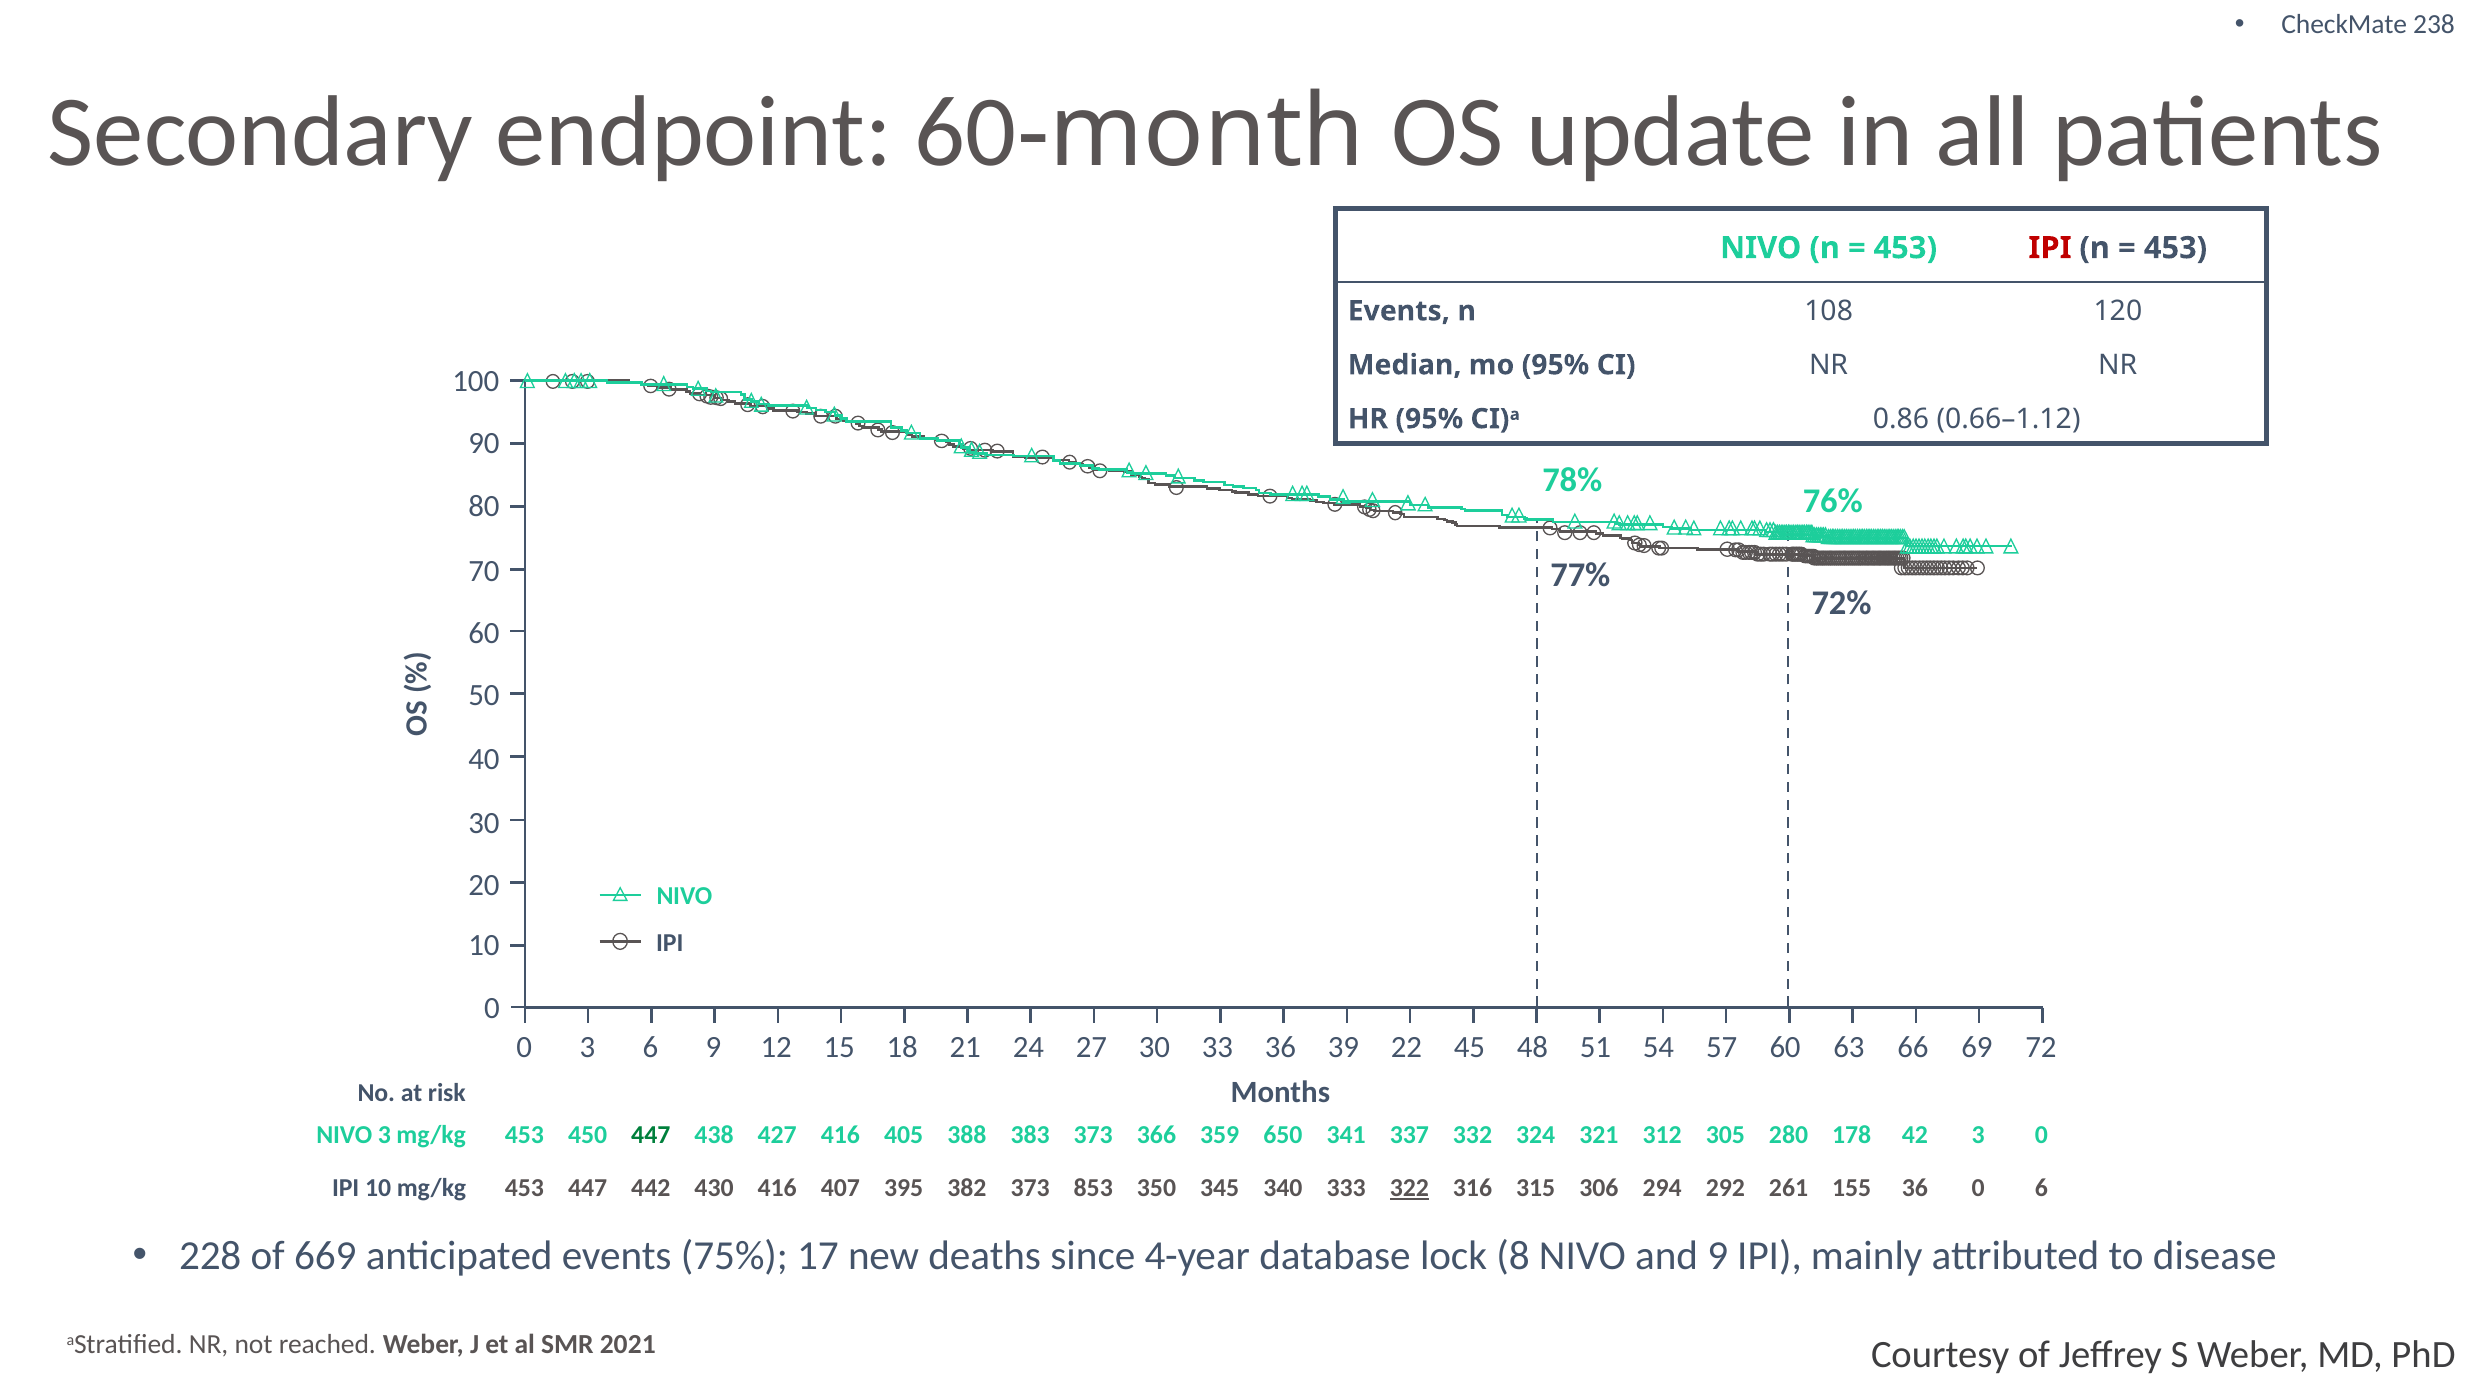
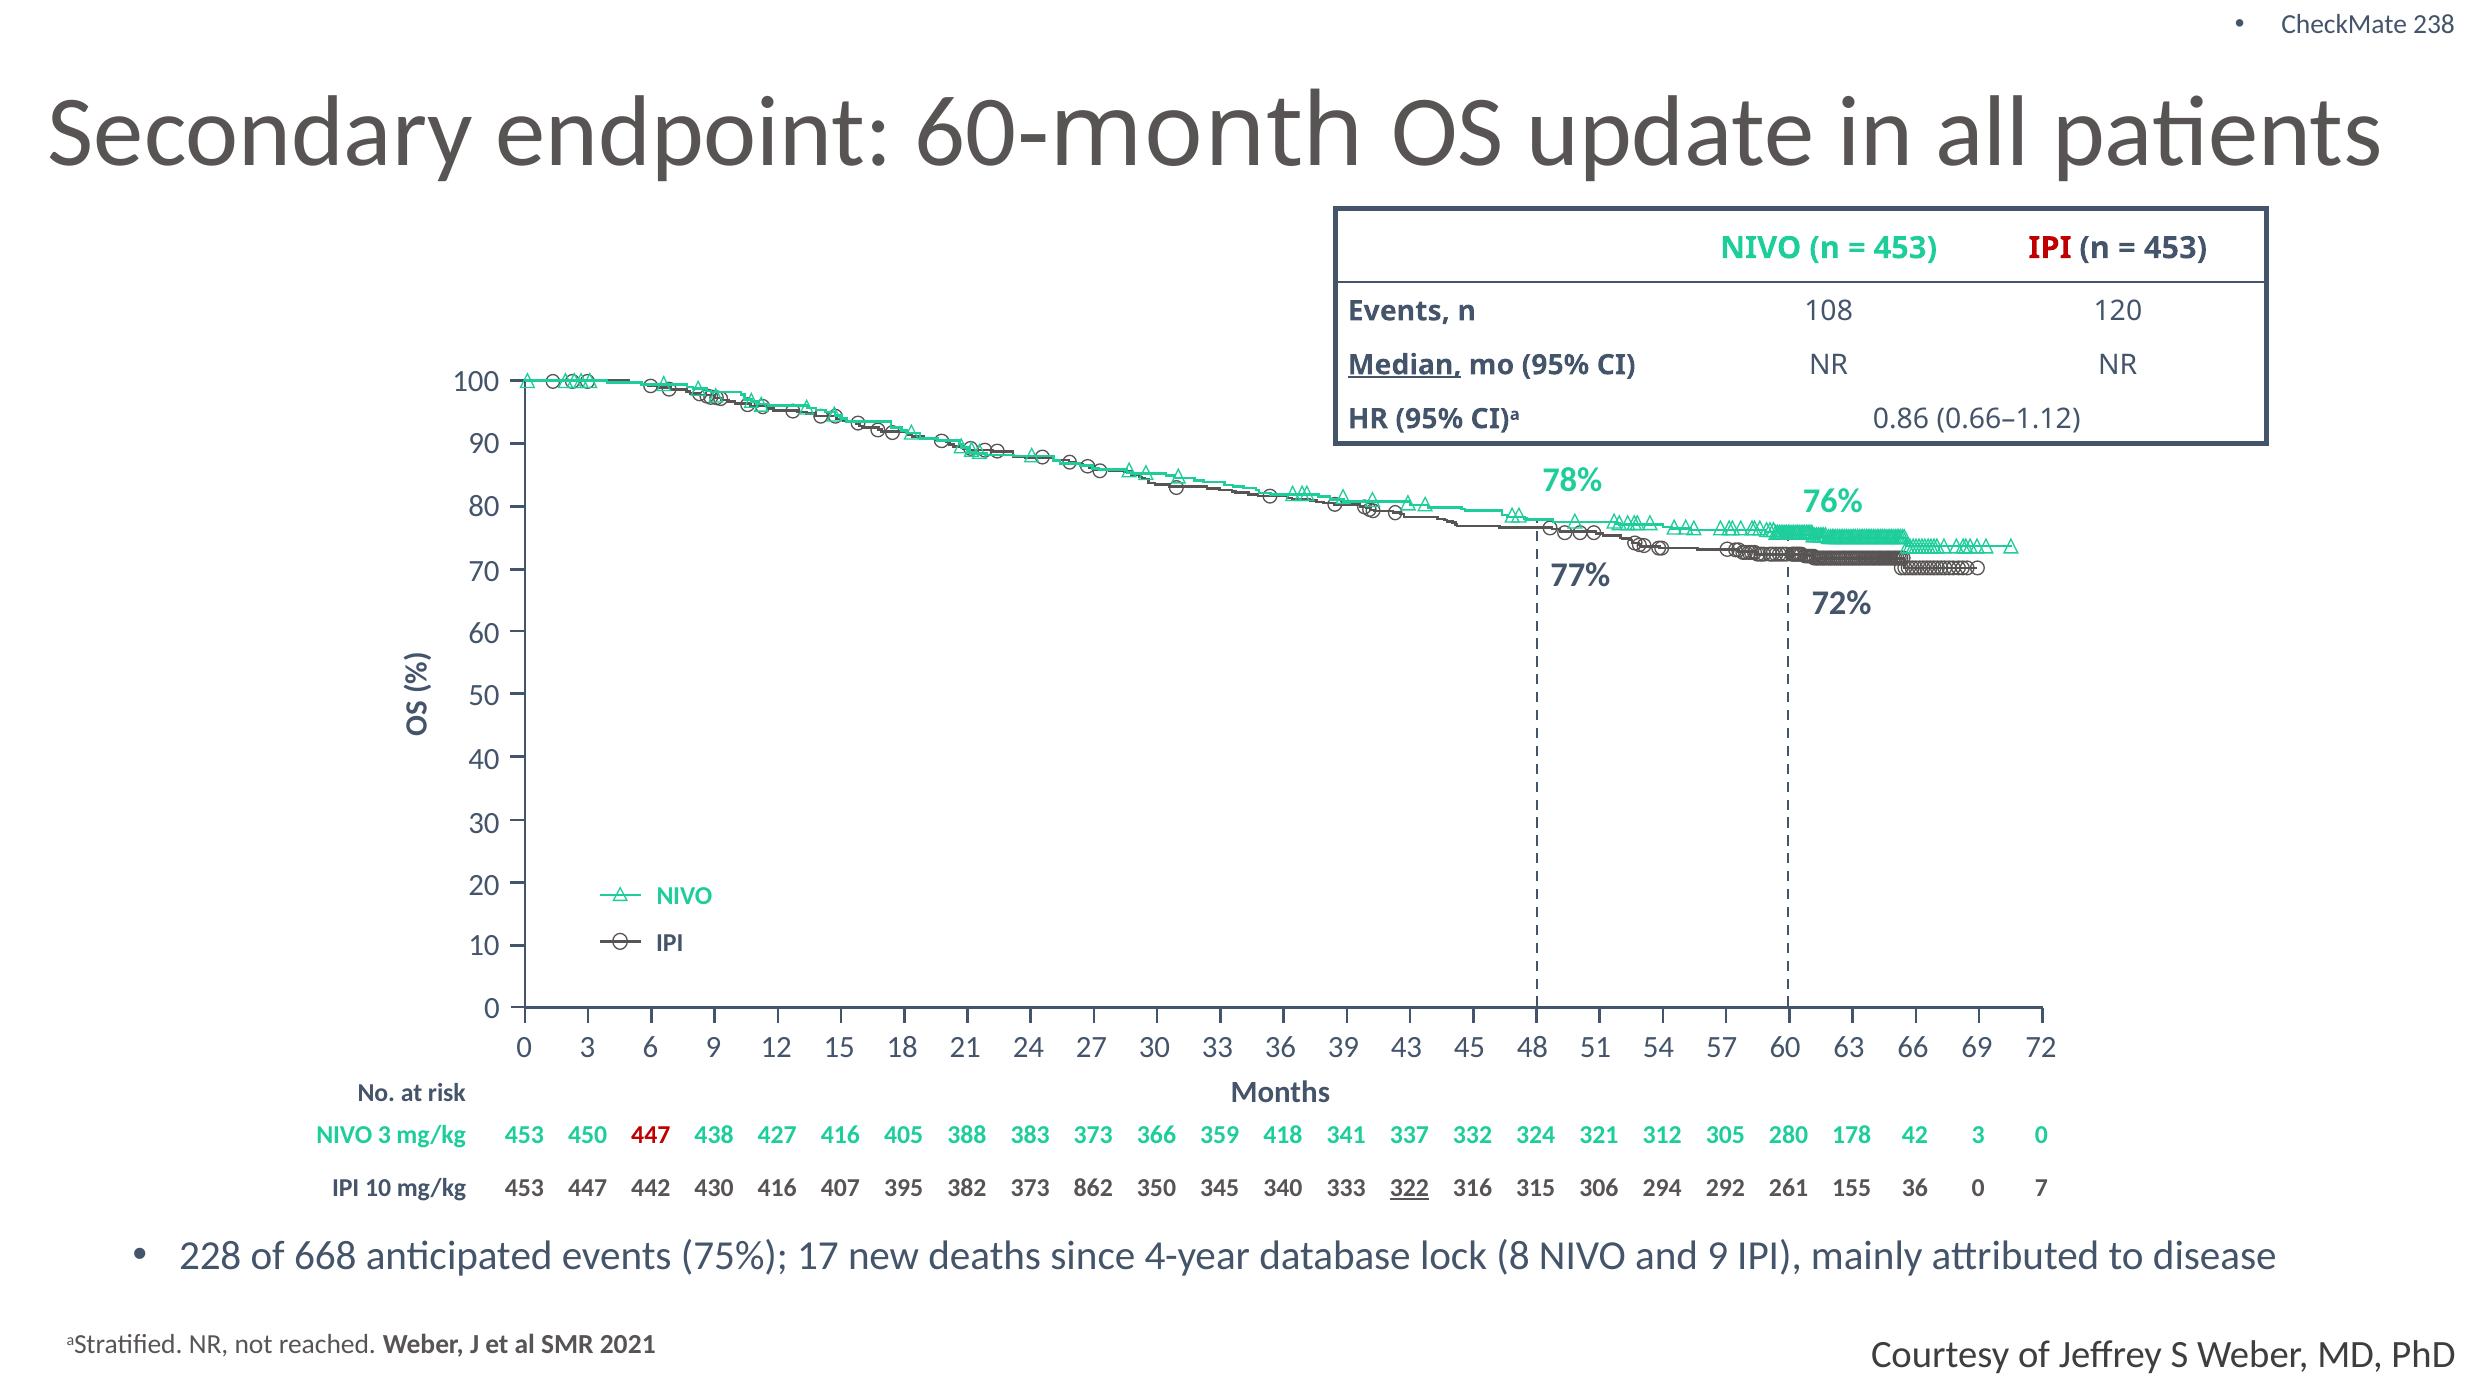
Median underline: none -> present
22: 22 -> 43
447 at (651, 1135) colour: green -> red
650: 650 -> 418
853: 853 -> 862
292 6: 6 -> 7
669: 669 -> 668
